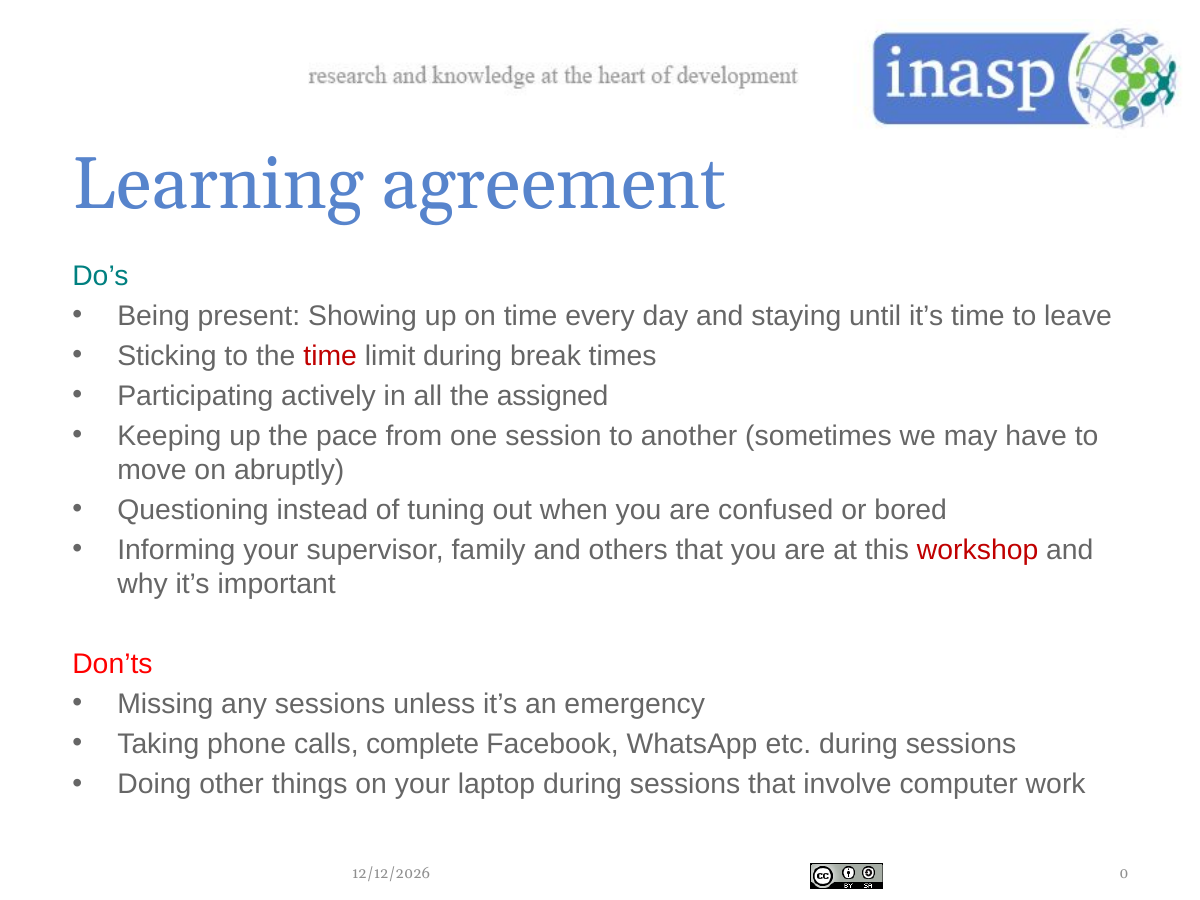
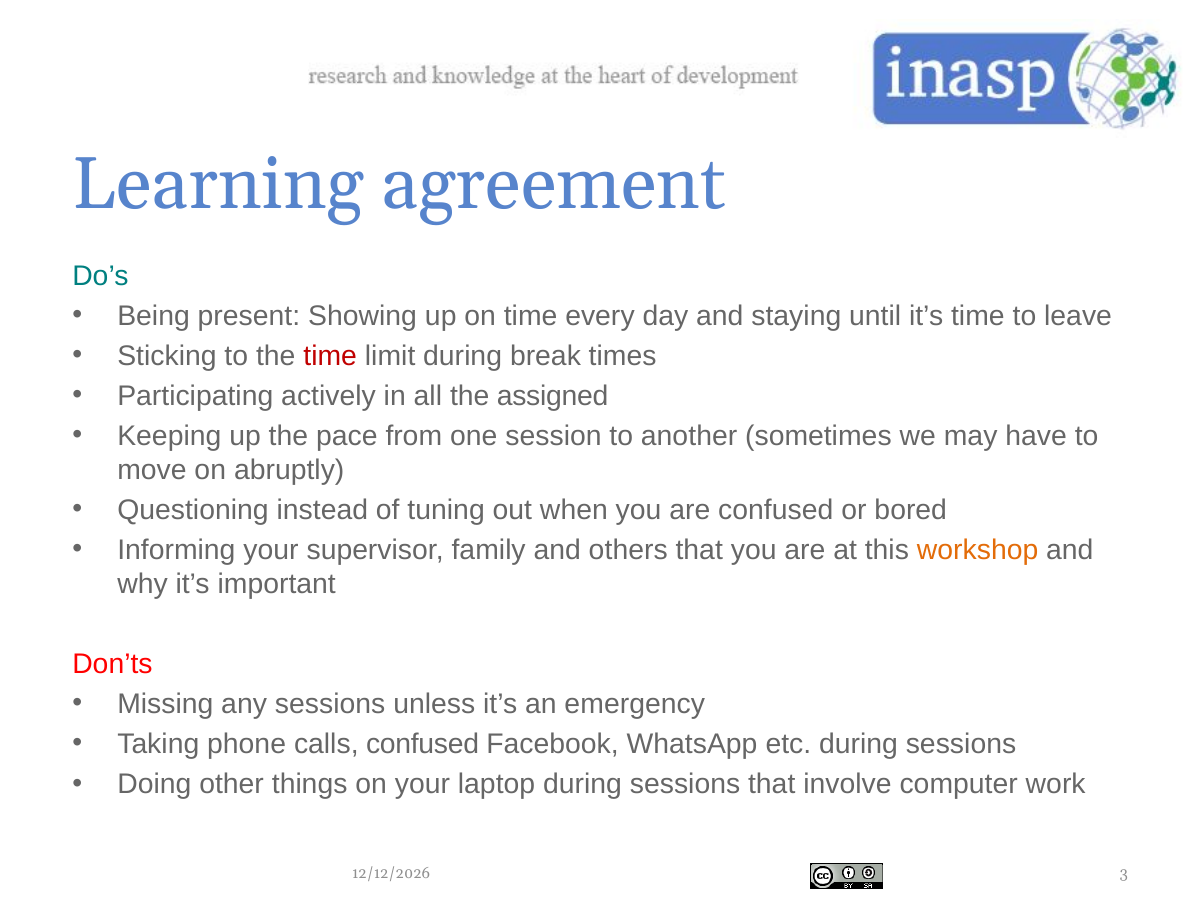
workshop colour: red -> orange
calls complete: complete -> confused
0: 0 -> 3
